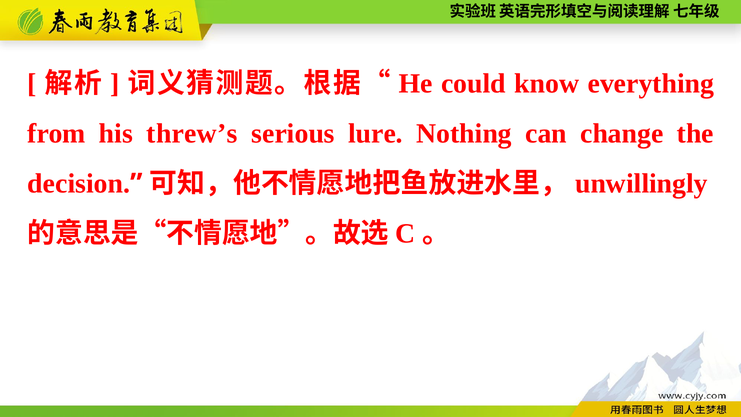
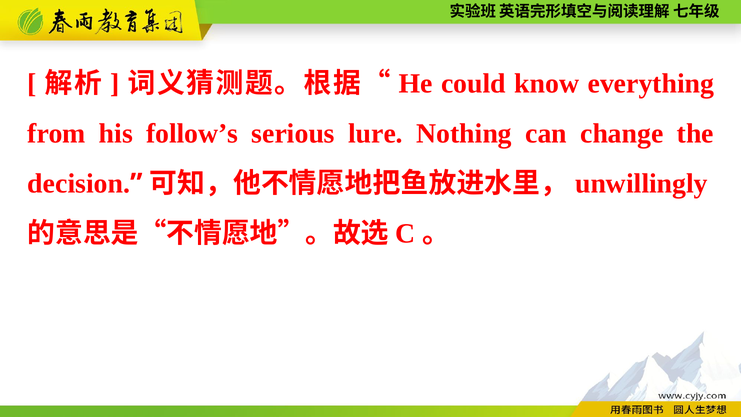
threw’s: threw’s -> follow’s
